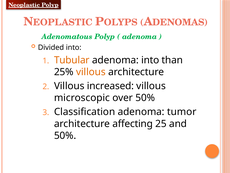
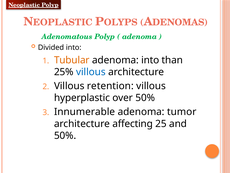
villous at (91, 72) colour: orange -> blue
increased: increased -> retention
microscopic: microscopic -> hyperplastic
Classification: Classification -> Innumerable
